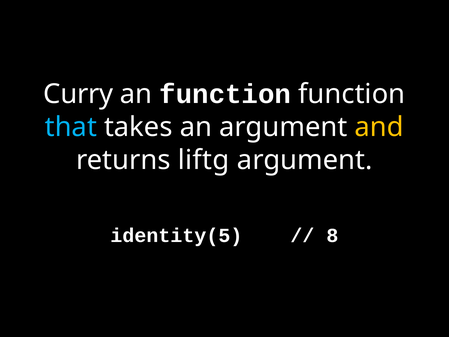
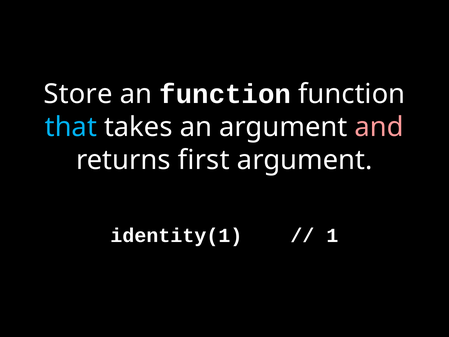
Curry: Curry -> Store
and colour: yellow -> pink
liftg: liftg -> first
identity(5: identity(5 -> identity(1
8: 8 -> 1
